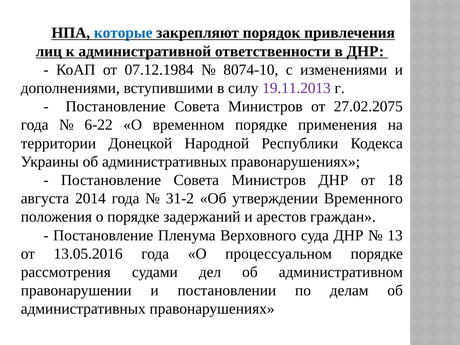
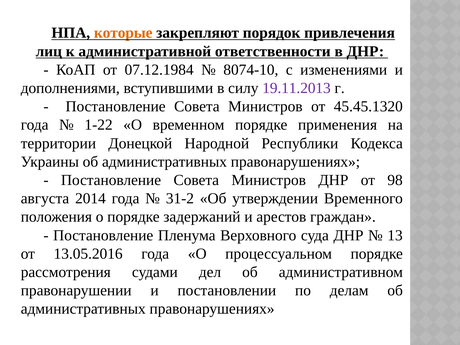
которые colour: blue -> orange
27.02.2075: 27.02.2075 -> 45.45.1320
6-22: 6-22 -> 1-22
18: 18 -> 98
